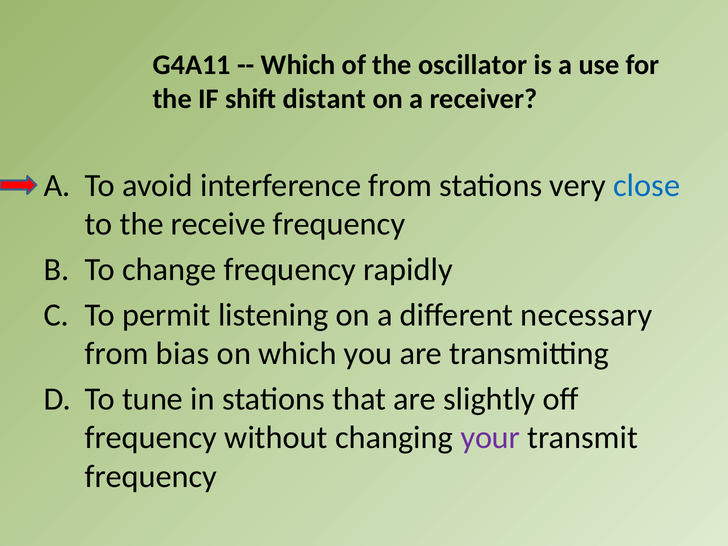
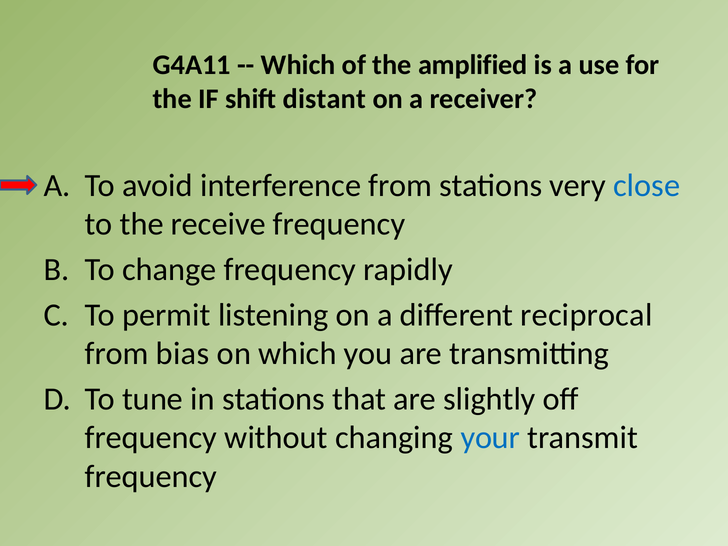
oscillator: oscillator -> amplified
necessary: necessary -> reciprocal
your colour: purple -> blue
